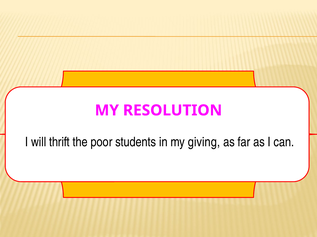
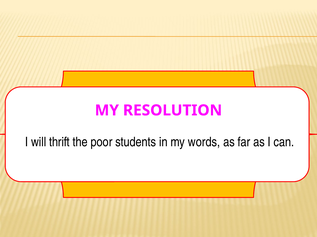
giving: giving -> words
